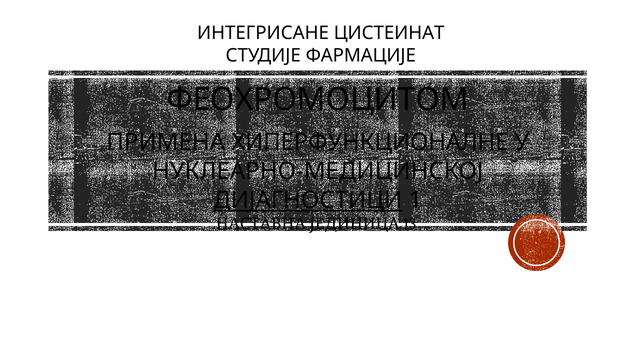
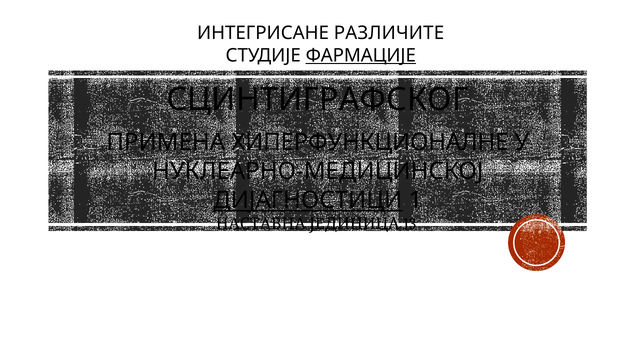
ЦИСТЕИНАТ: ЦИСТЕИНАТ -> РАЗЛИЧИТЕ
ФАРМАЦИЈЕ underline: none -> present
ФЕОХРОМОЦИТОМ: ФЕОХРОМОЦИТОМ -> СЦИНТИГРАФСКОГ
